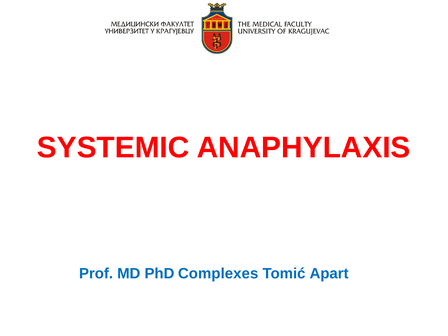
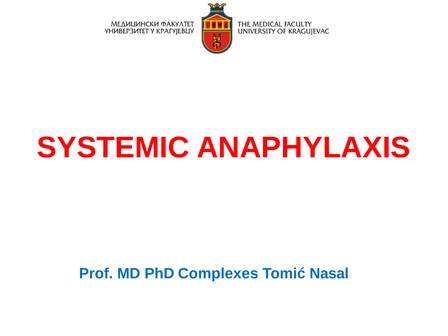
Apart: Apart -> Nasal
